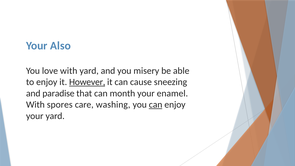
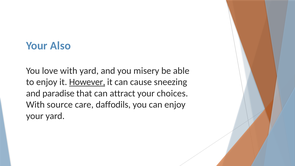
month: month -> attract
enamel: enamel -> choices
spores: spores -> source
washing: washing -> daffodils
can at (156, 105) underline: present -> none
